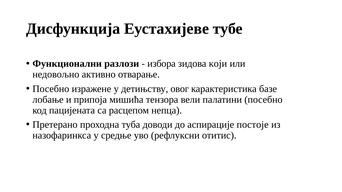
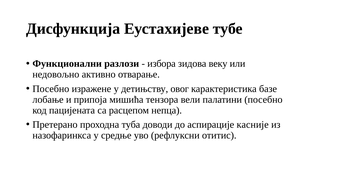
који: који -> веку
постоје: постоје -> касније
